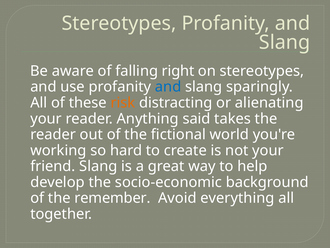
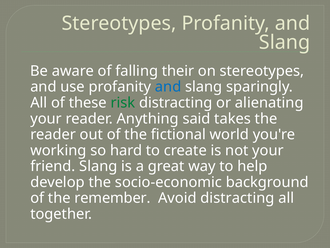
right: right -> their
risk colour: orange -> green
Avoid everything: everything -> distracting
